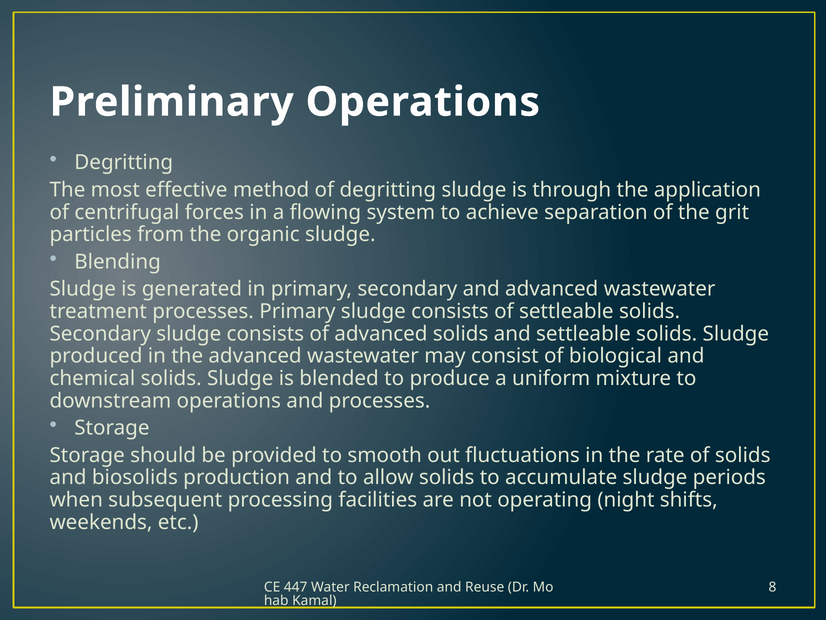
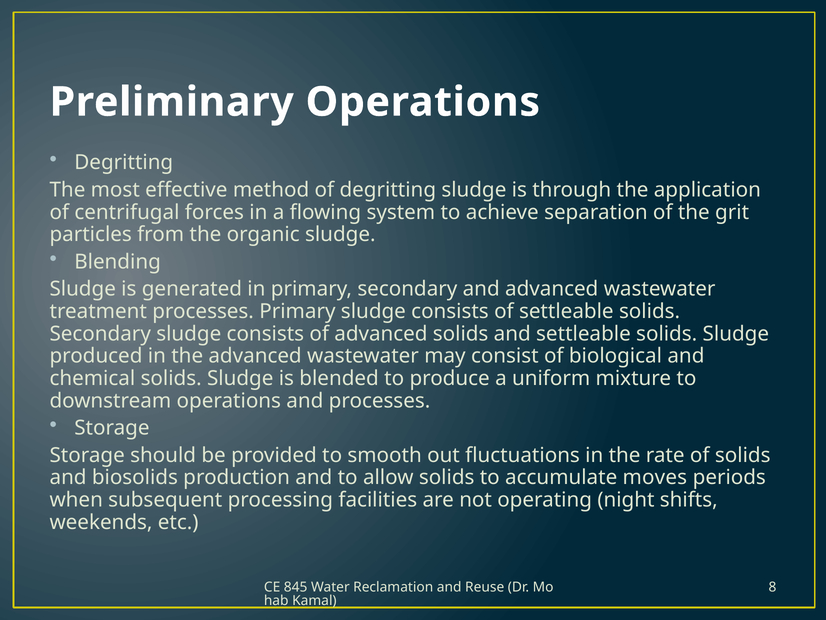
accumulate sludge: sludge -> moves
447: 447 -> 845
